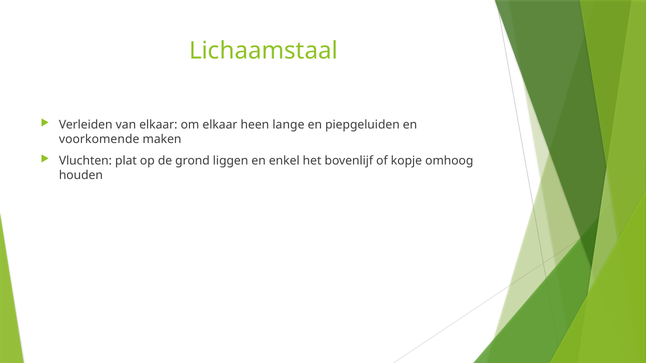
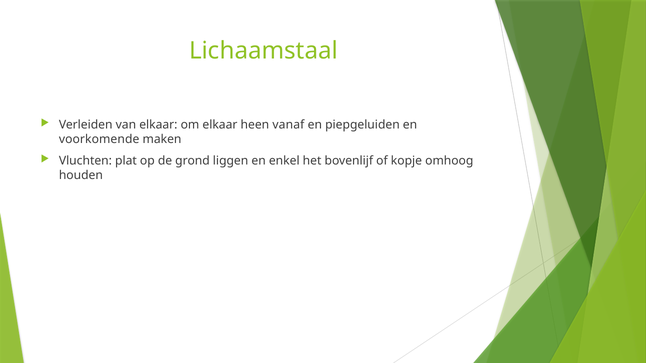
lange: lange -> vanaf
